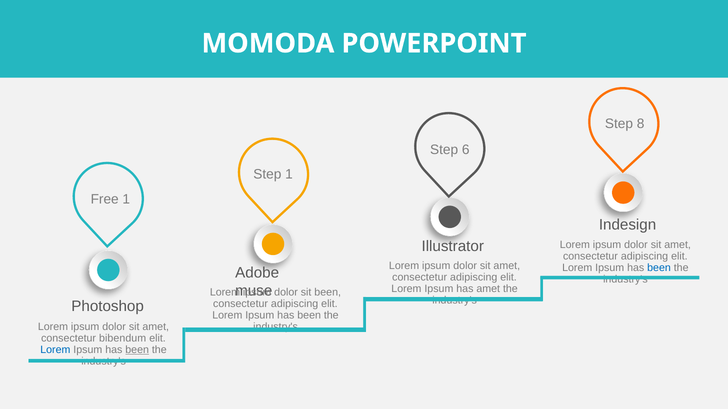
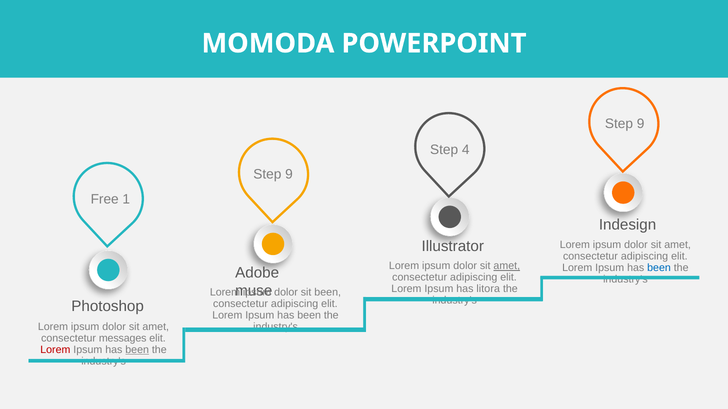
8 at (641, 124): 8 -> 9
6: 6 -> 4
1 at (289, 175): 1 -> 9
amet at (507, 266) underline: none -> present
has amet: amet -> litora
bibendum: bibendum -> messages
Lorem at (55, 350) colour: blue -> red
